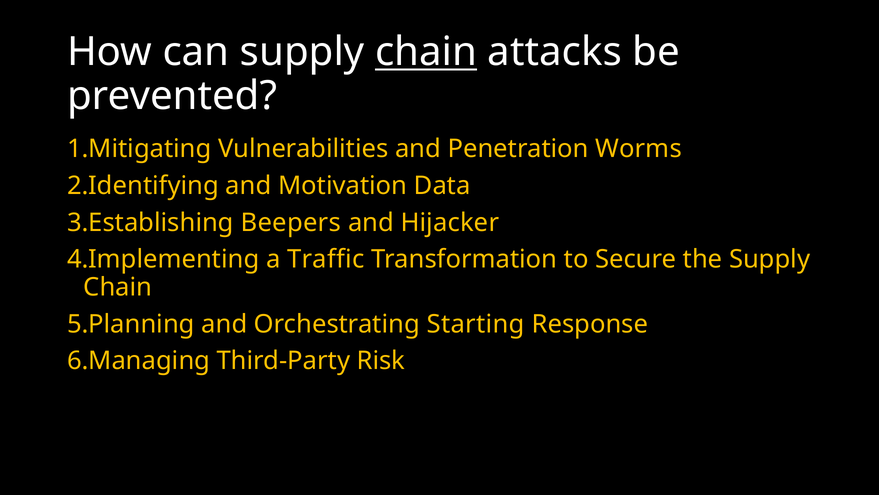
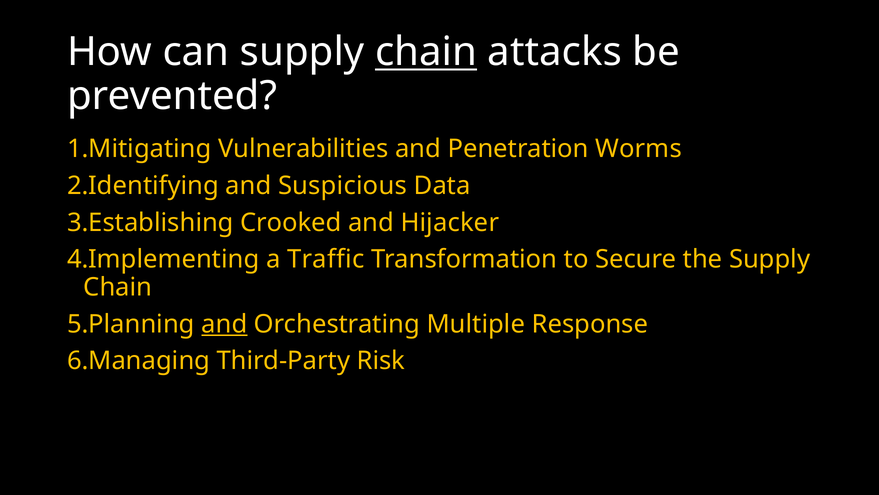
Motivation: Motivation -> Suspicious
Beepers: Beepers -> Crooked
and at (224, 324) underline: none -> present
Starting: Starting -> Multiple
